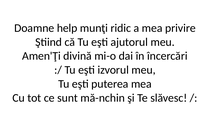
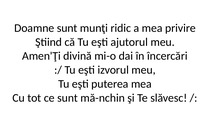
Doamne help: help -> sunt
